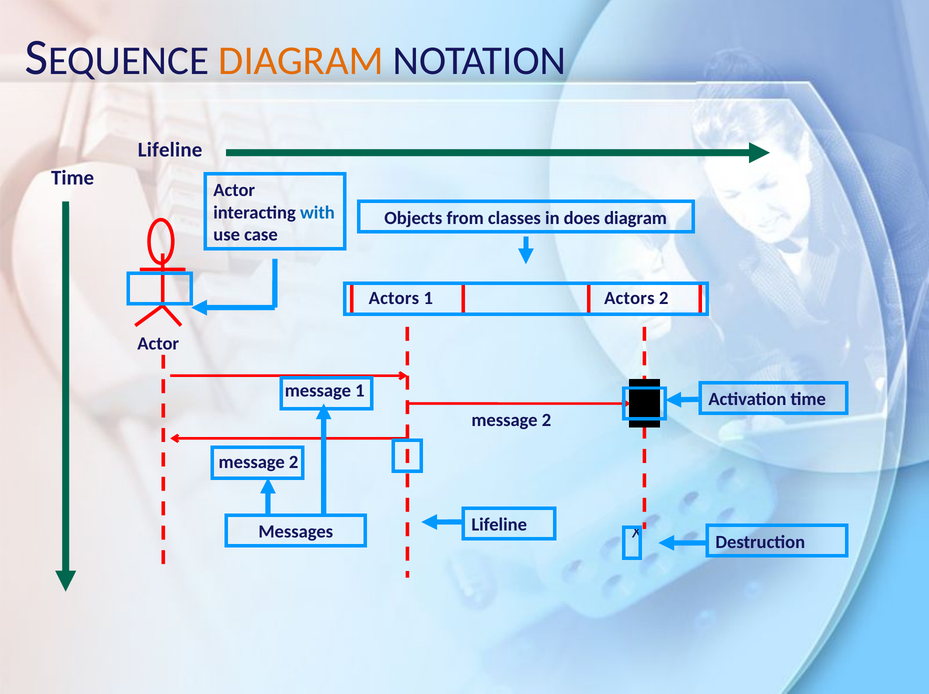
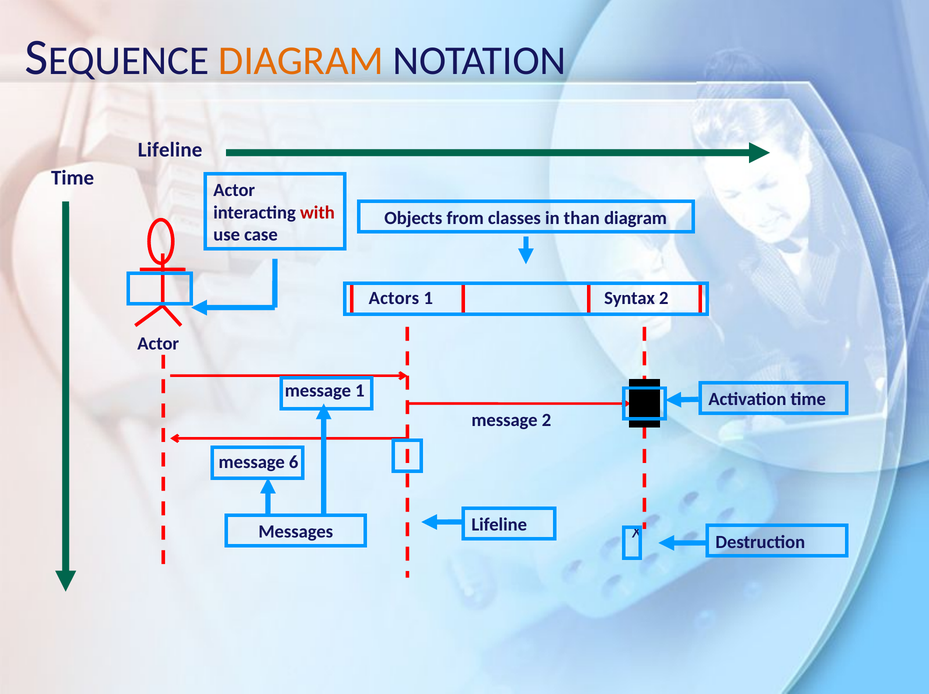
with colour: blue -> red
does: does -> than
Actors at (629, 298): Actors -> Syntax
2 at (294, 462): 2 -> 6
